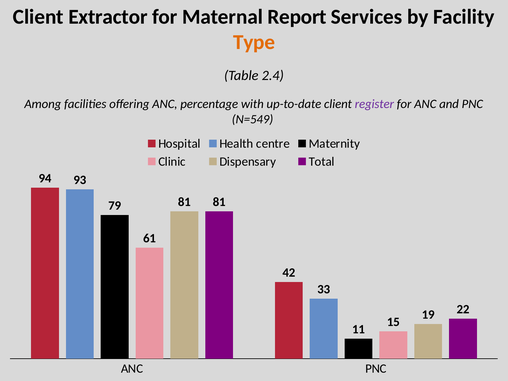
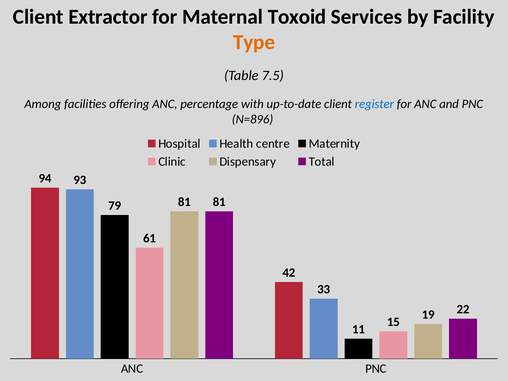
Report: Report -> Toxoid
2.4: 2.4 -> 7.5
register colour: purple -> blue
N=549: N=549 -> N=896
